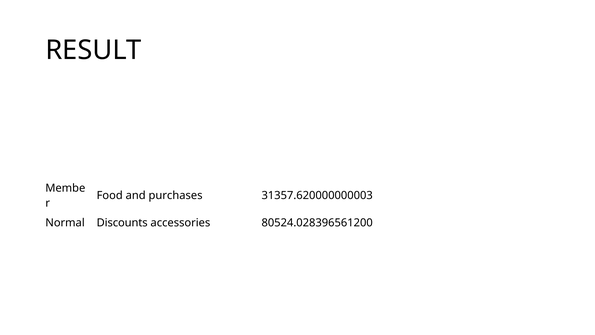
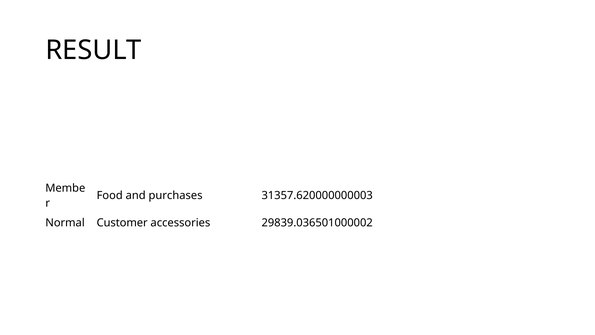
Discounts: Discounts -> Customer
80524.028396561200: 80524.028396561200 -> 29839.036501000002
